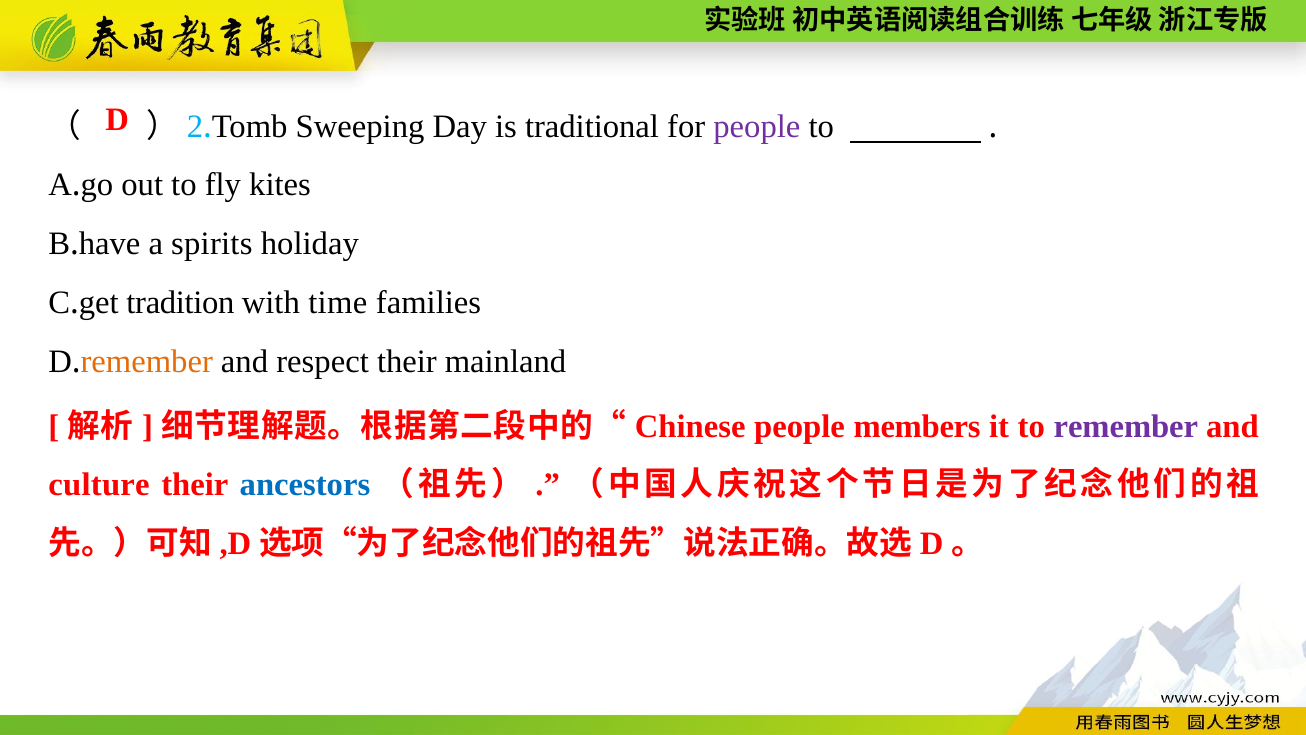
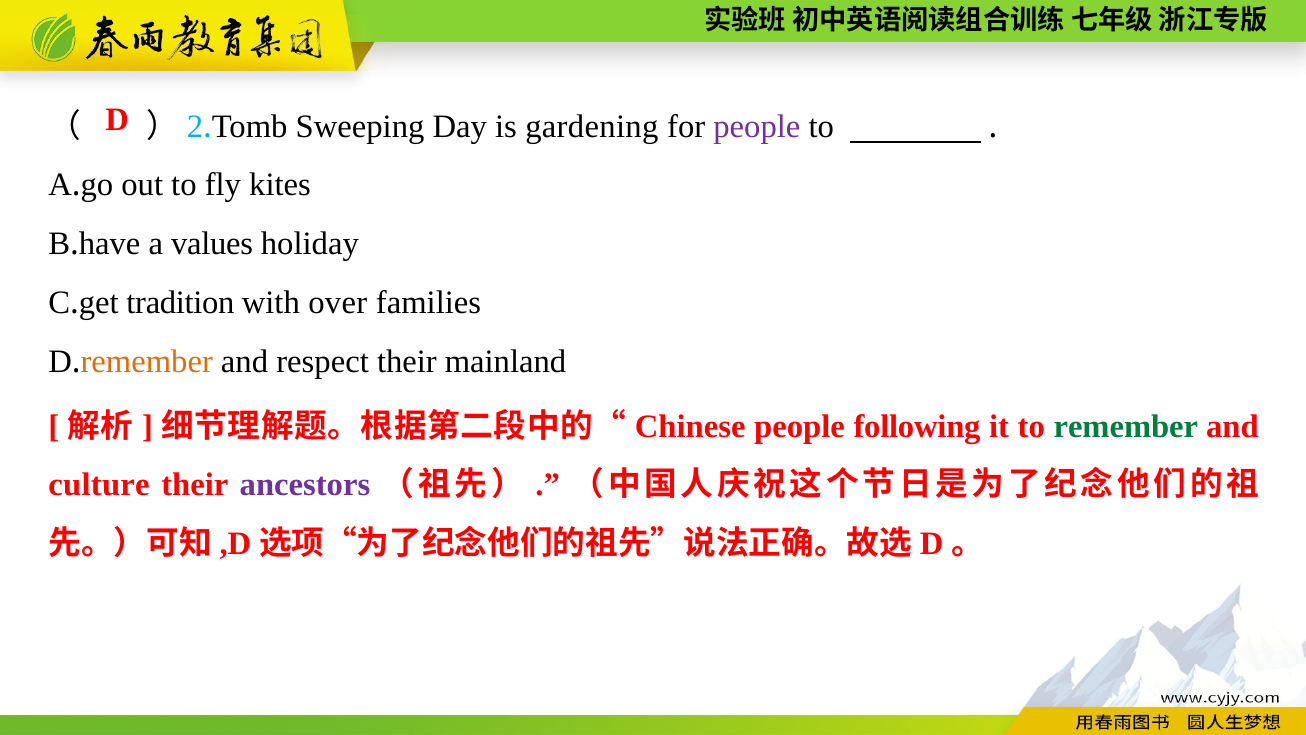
traditional: traditional -> gardening
spirits: spirits -> values
time: time -> over
members: members -> following
remember at (1126, 426) colour: purple -> green
ancestors colour: blue -> purple
